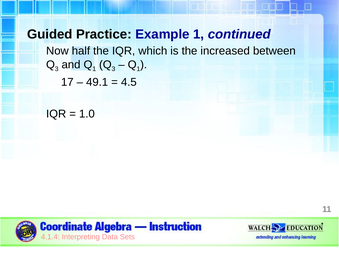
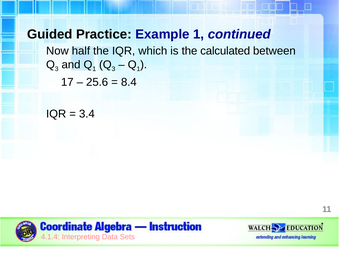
increased: increased -> calculated
49.1: 49.1 -> 25.6
4.5: 4.5 -> 8.4
1.0: 1.0 -> 3.4
